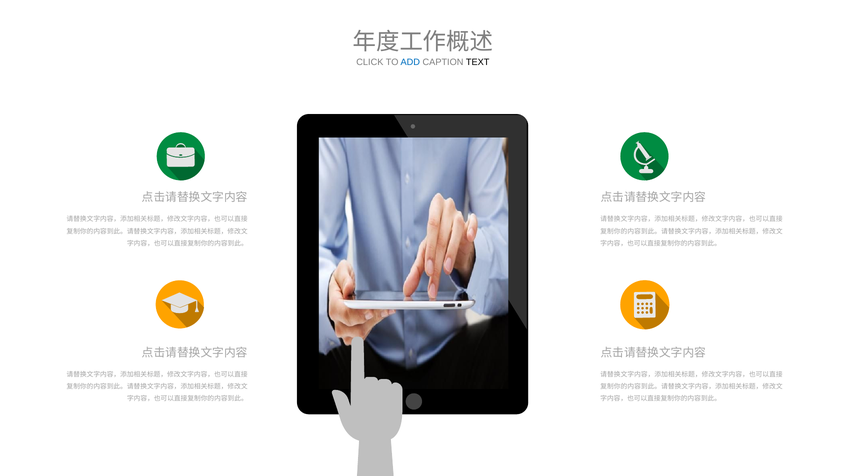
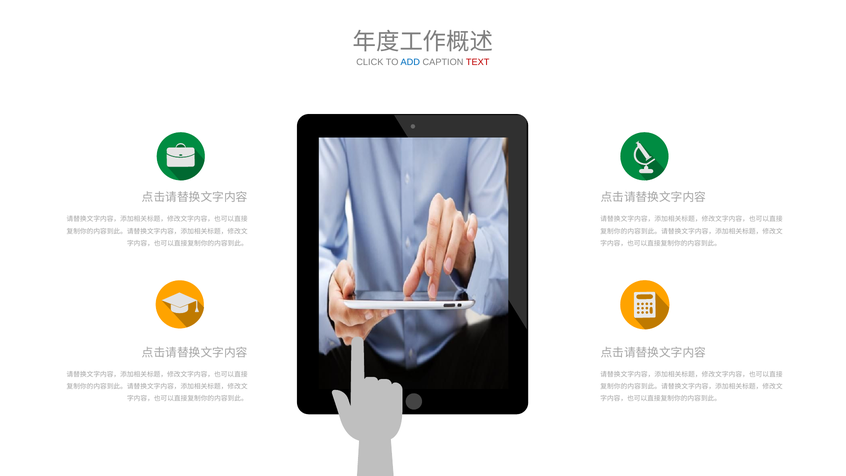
TEXT colour: black -> red
